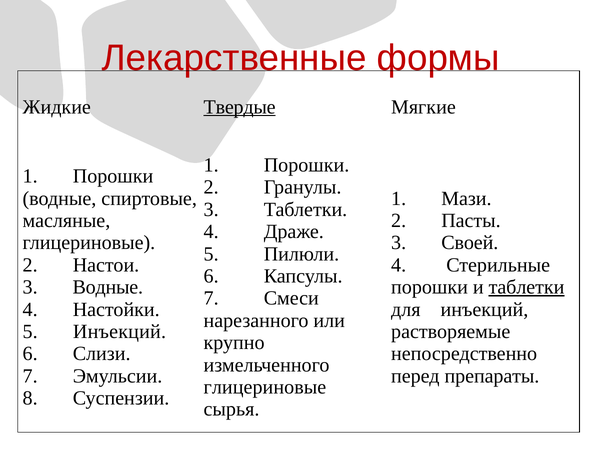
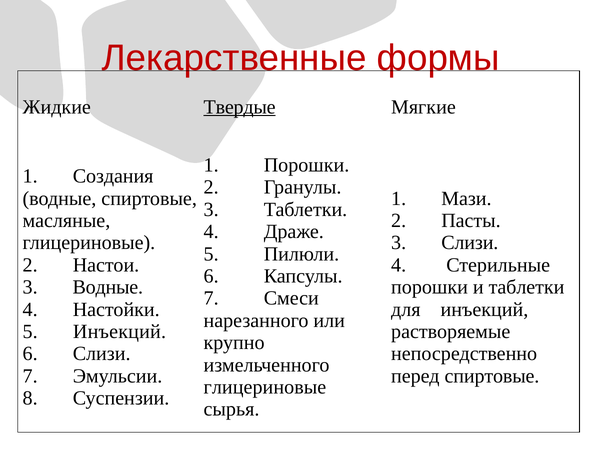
Порошки at (113, 176): Порошки -> Создания
3 Своей: Своей -> Слизи
таблетки at (527, 287) underline: present -> none
перед препараты: препараты -> спиртовые
